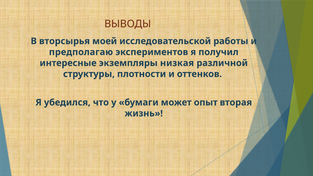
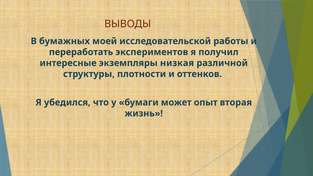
вторсырья: вторсырья -> бумажных
предполагаю: предполагаю -> переработать
